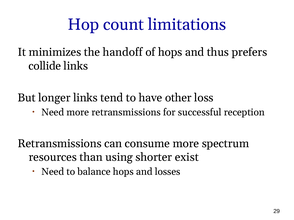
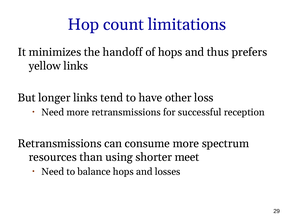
collide: collide -> yellow
exist: exist -> meet
